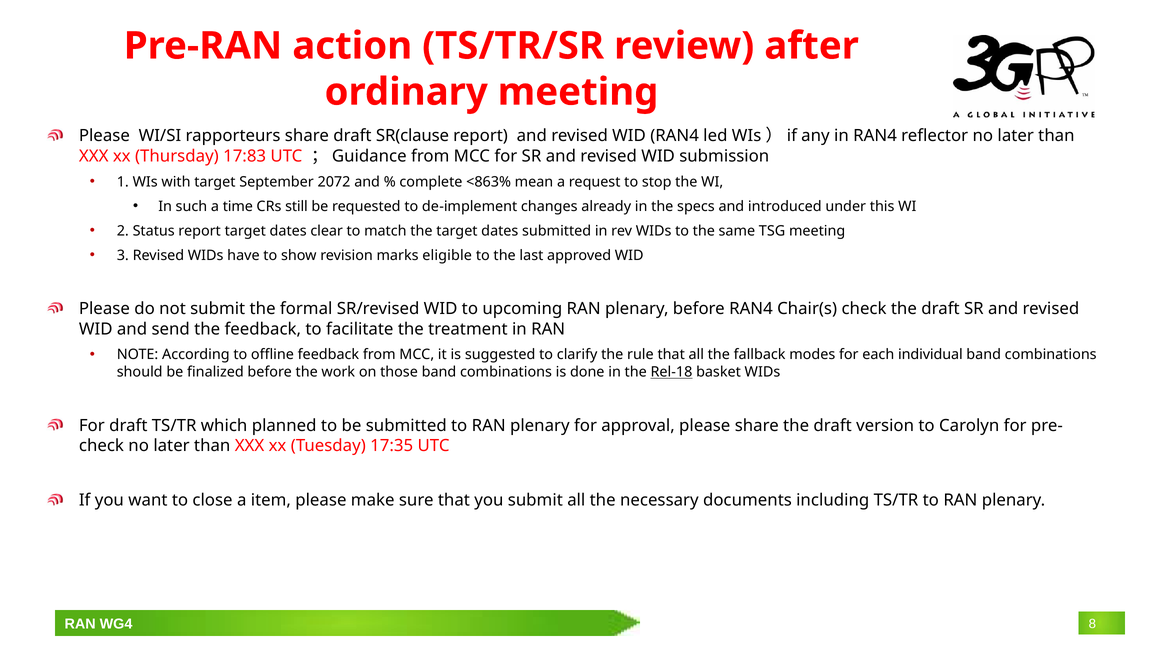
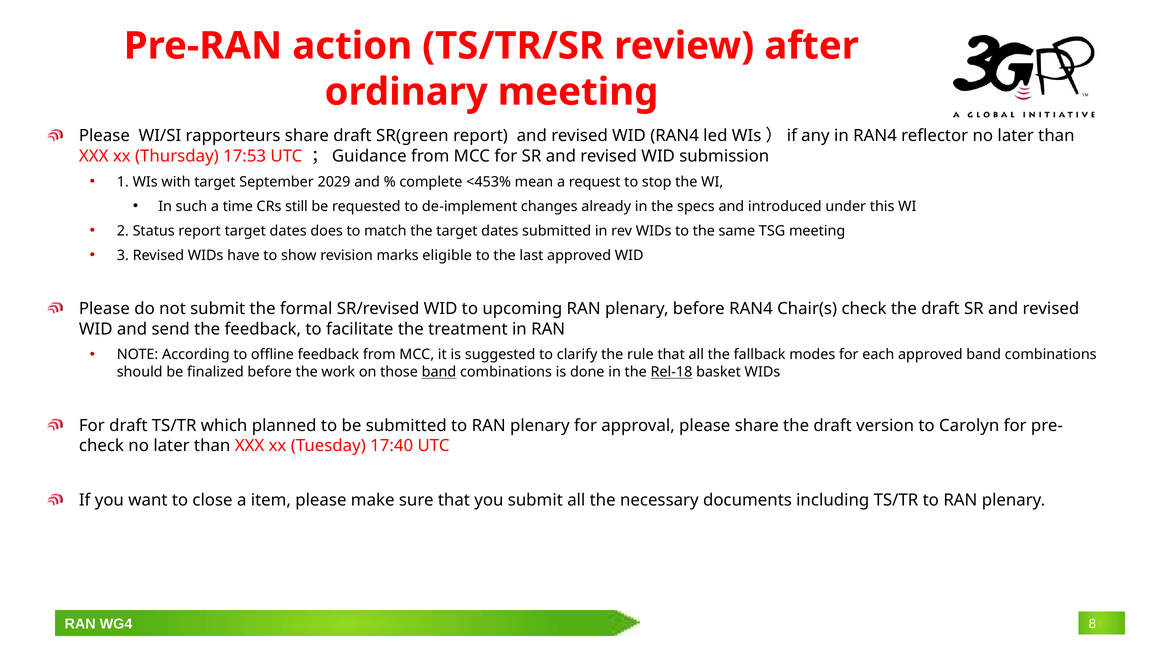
SR(clause: SR(clause -> SR(green
17:83: 17:83 -> 17:53
2072: 2072 -> 2029
<863%: <863% -> <453%
clear: clear -> does
each individual: individual -> approved
band at (439, 372) underline: none -> present
17:35: 17:35 -> 17:40
